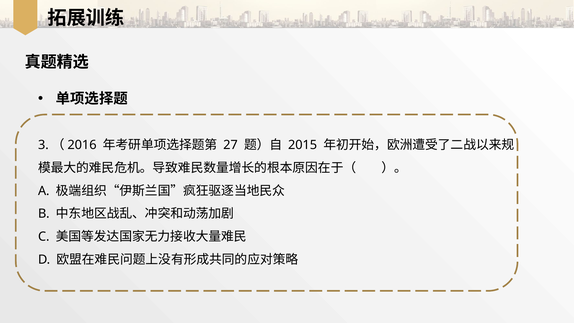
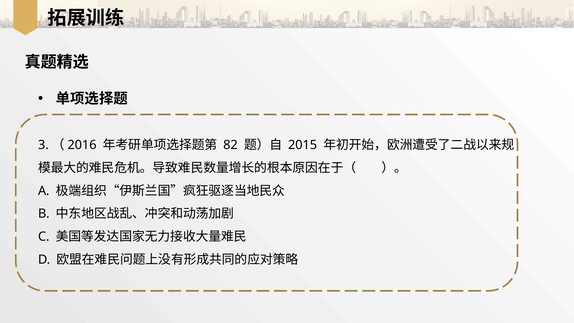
27: 27 -> 82
